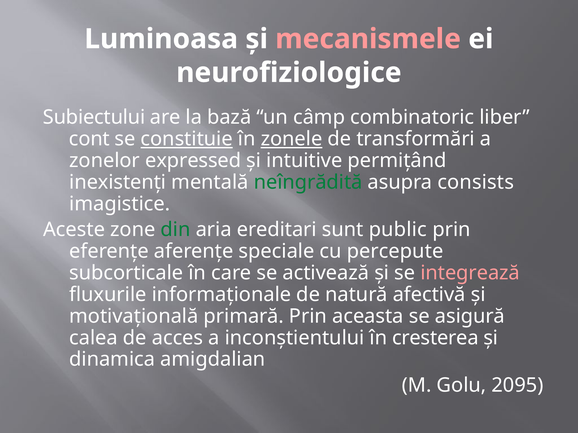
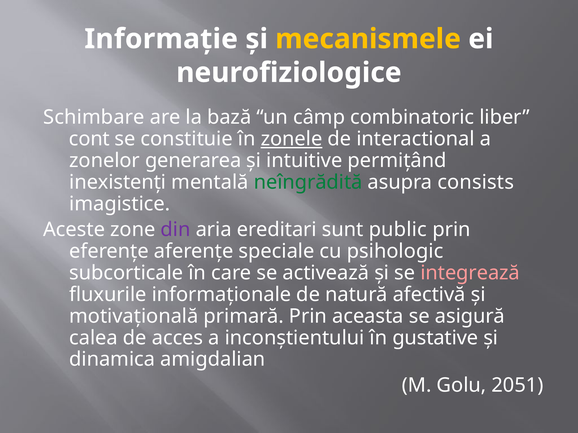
Luminoasa: Luminoasa -> Informaţie
mecanismele colour: pink -> yellow
Subiectului: Subiectului -> Schimbare
constituie underline: present -> none
transformări: transformări -> interactional
expressed: expressed -> generarea
din colour: green -> purple
percepute: percepute -> psihologic
cresterea: cresterea -> gustative
2095: 2095 -> 2051
